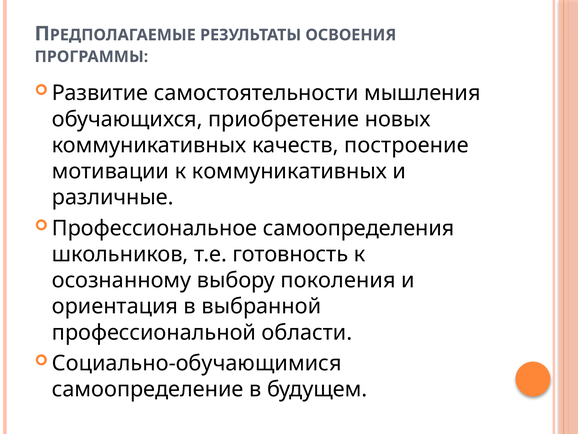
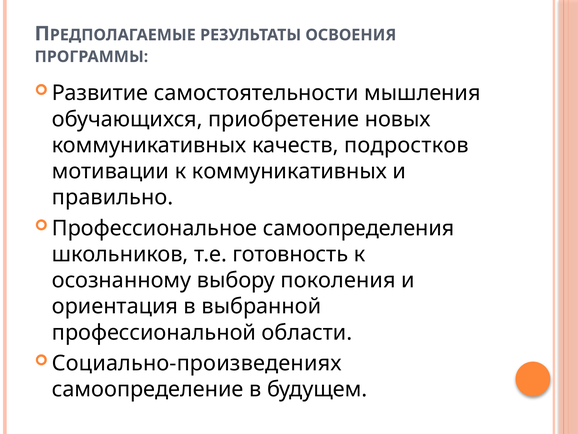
построение: построение -> подростков
различные: различные -> правильно
Социально-обучающимися: Социально-обучающимися -> Социально-произведениях
